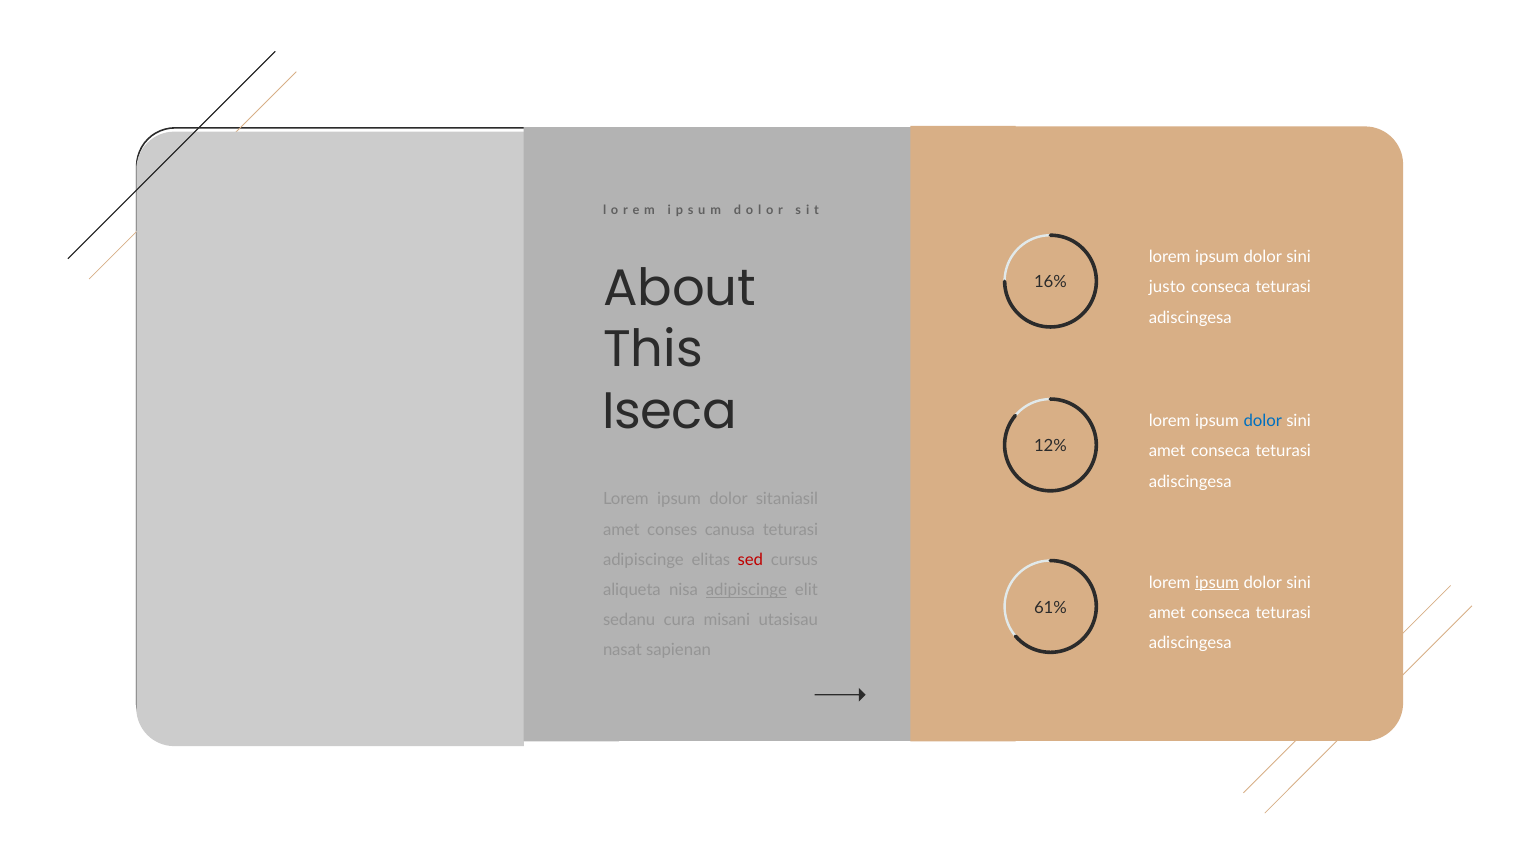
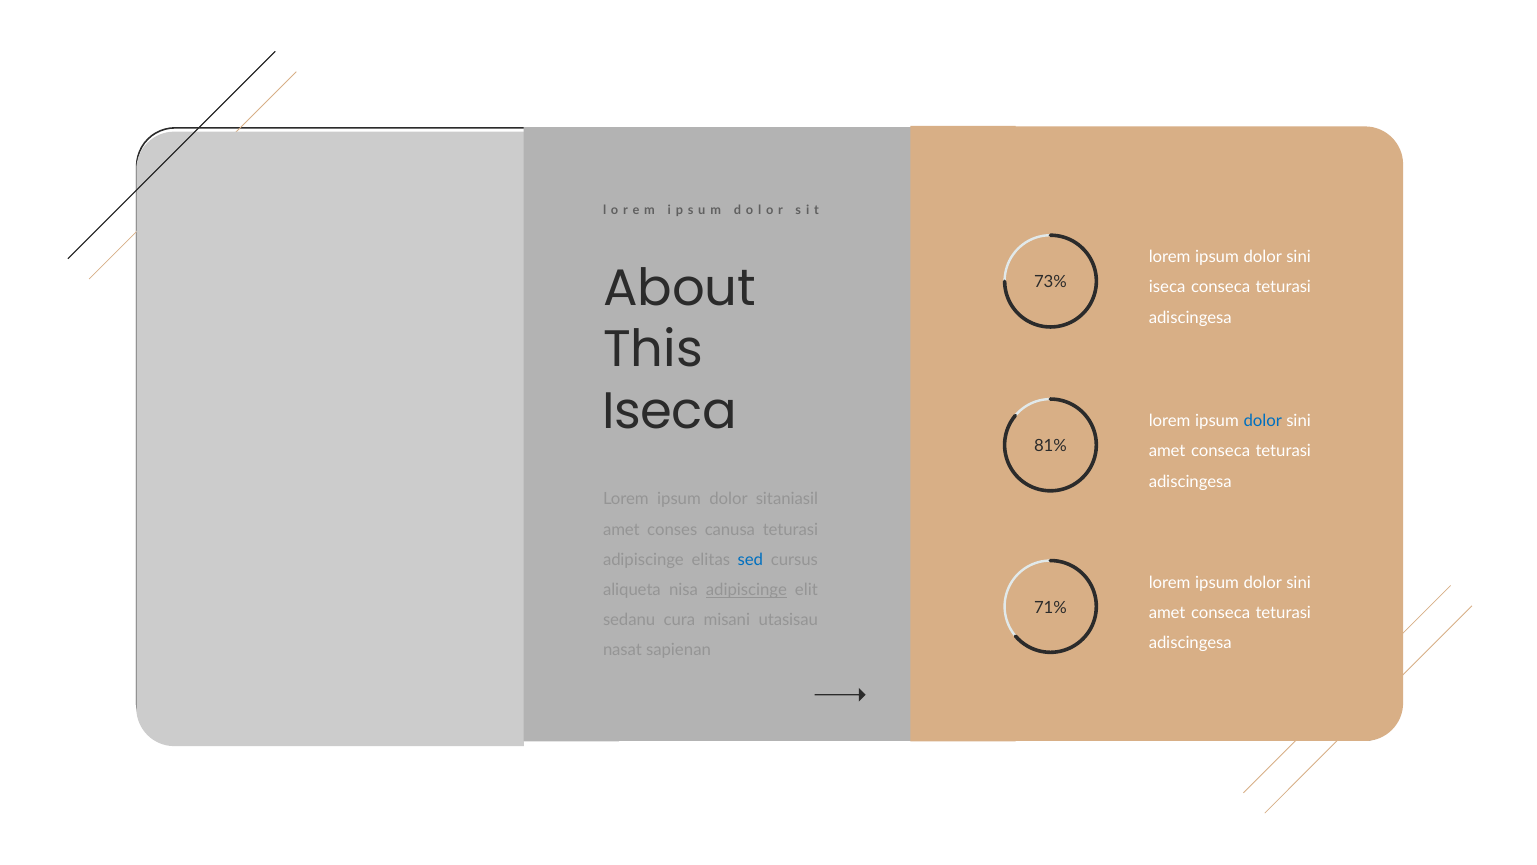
16%: 16% -> 73%
justo at (1167, 287): justo -> iseca
12%: 12% -> 81%
sed colour: red -> blue
ipsum at (1217, 582) underline: present -> none
61%: 61% -> 71%
